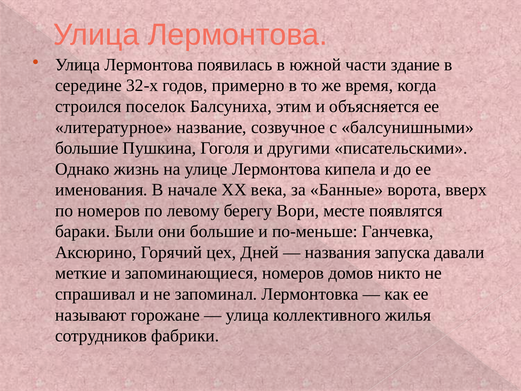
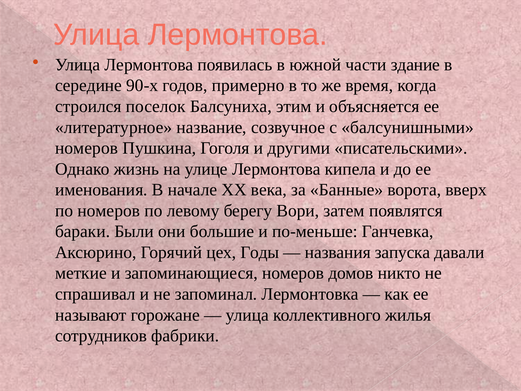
32-х: 32-х -> 90-х
большие at (87, 148): большие -> номеров
месте: месте -> затем
Дней: Дней -> Годы
